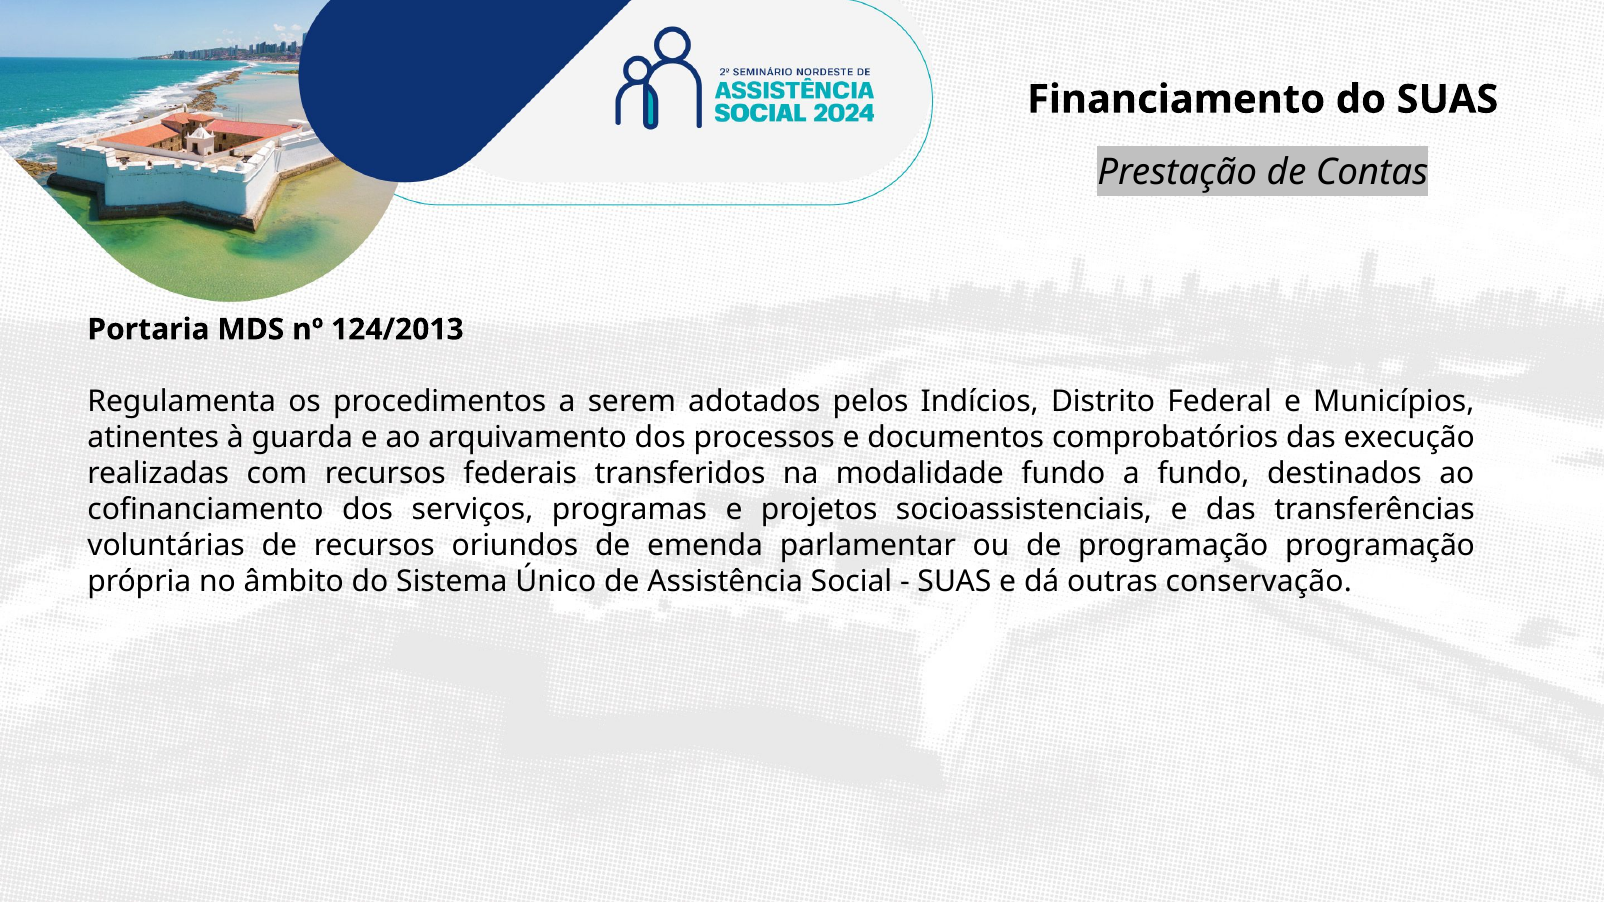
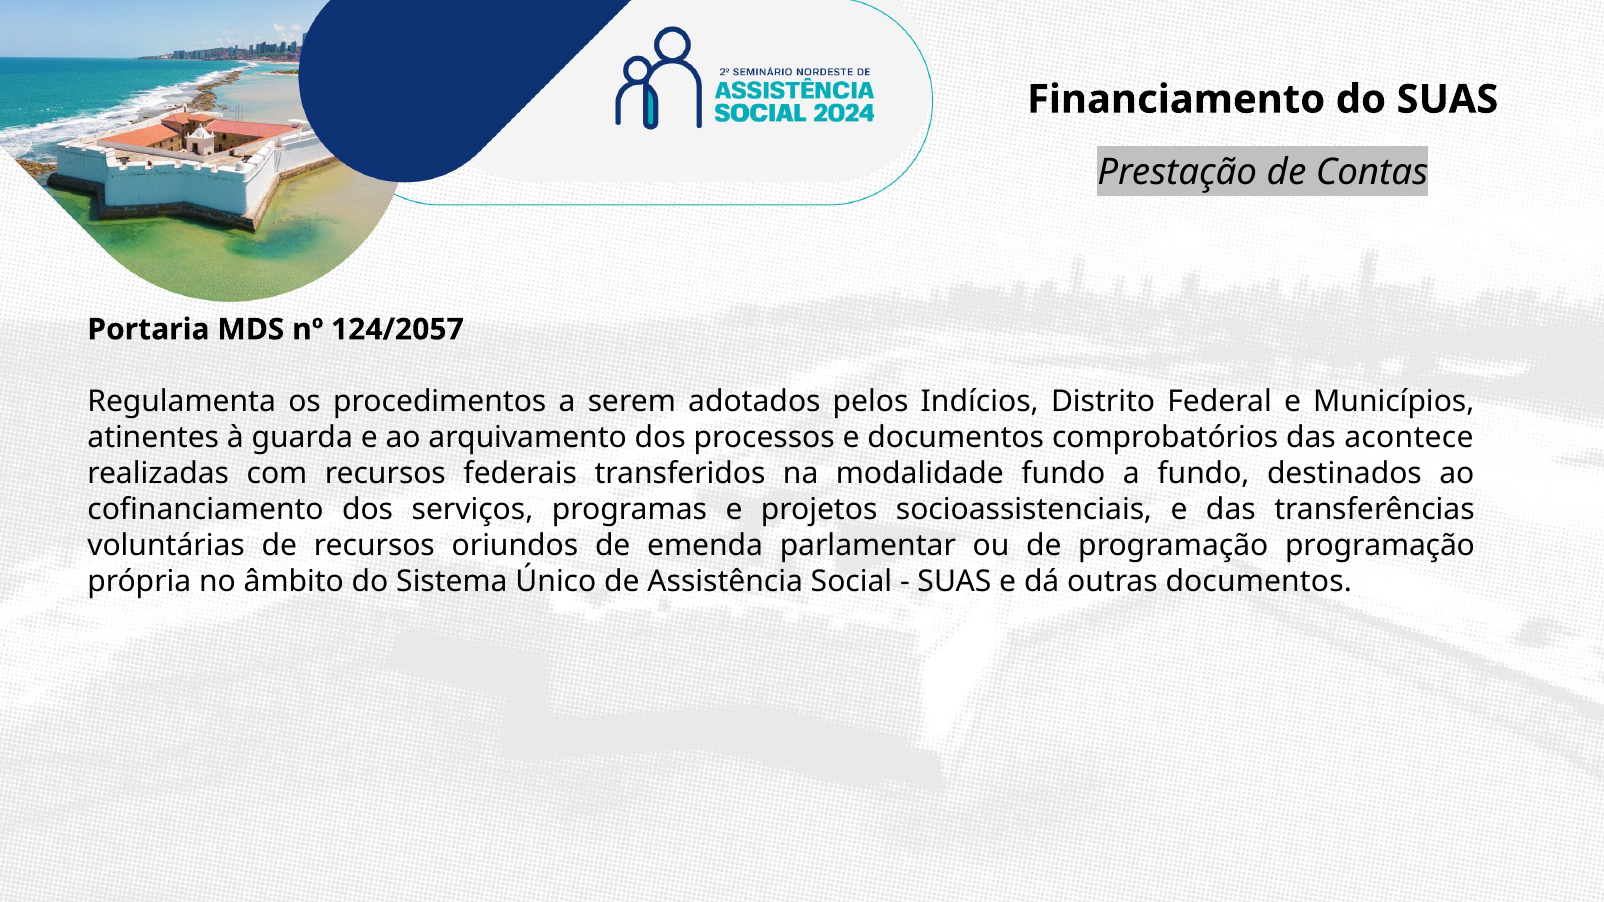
124/2013: 124/2013 -> 124/2057
execução: execução -> acontece
outras conservação: conservação -> documentos
